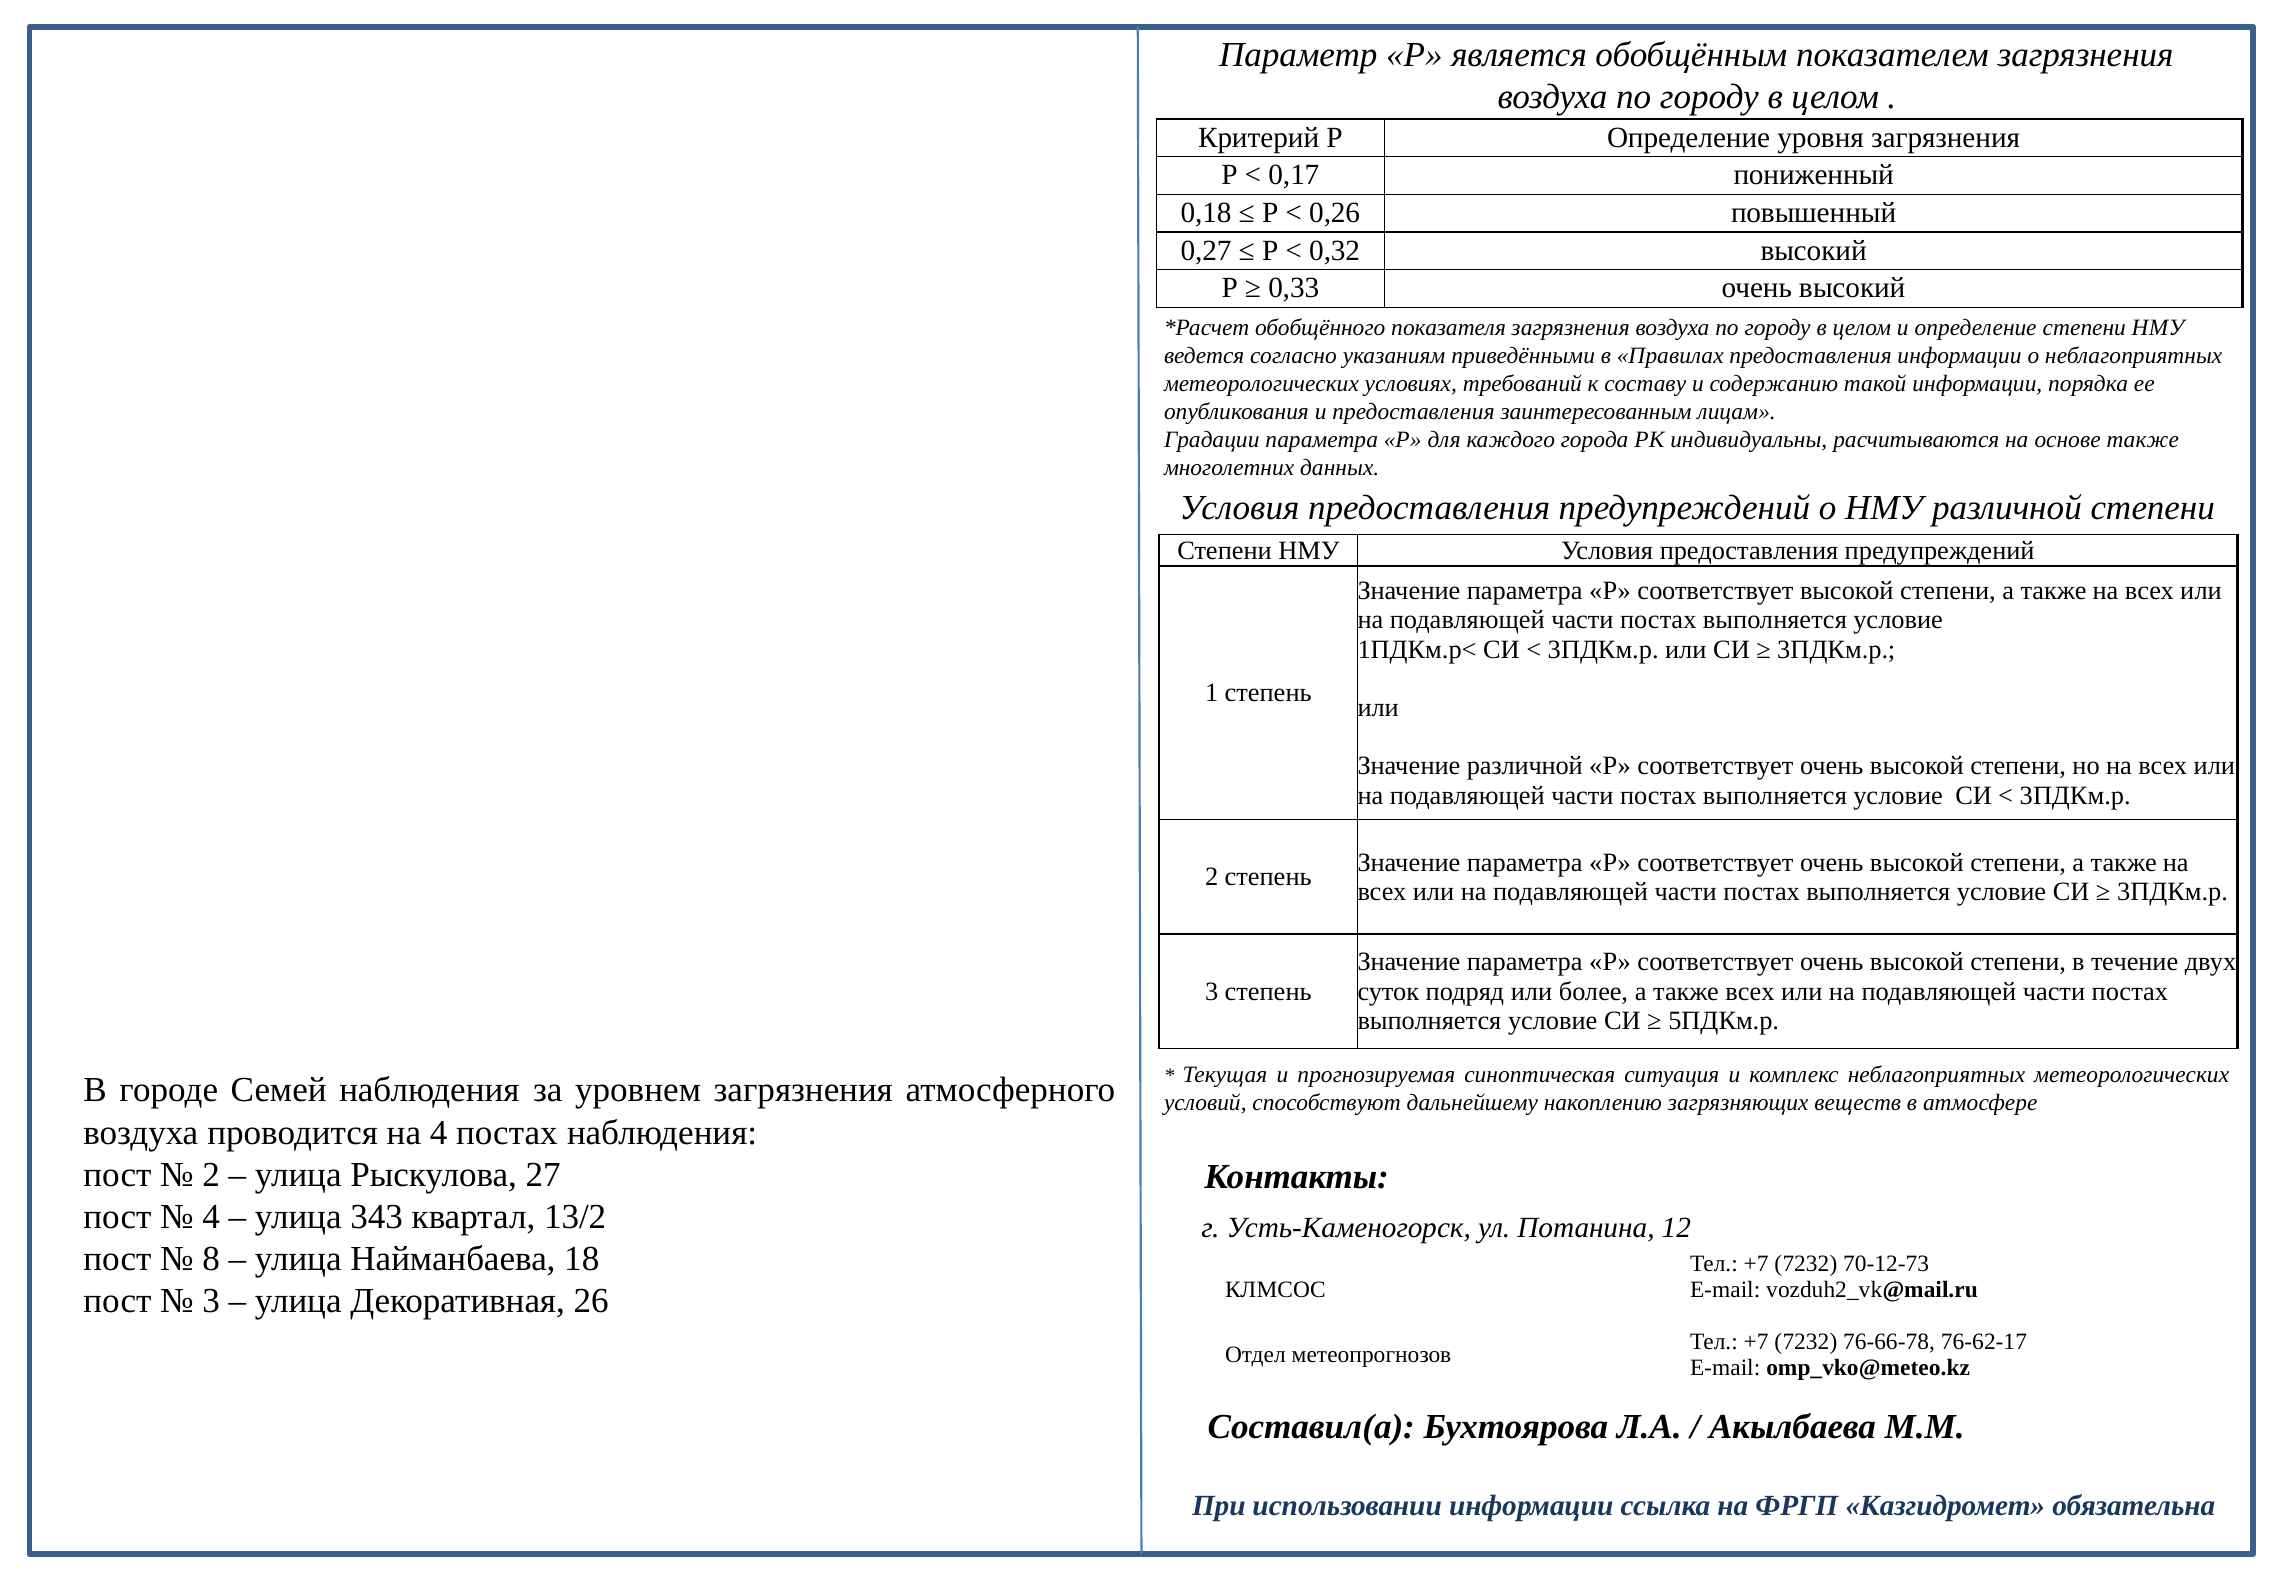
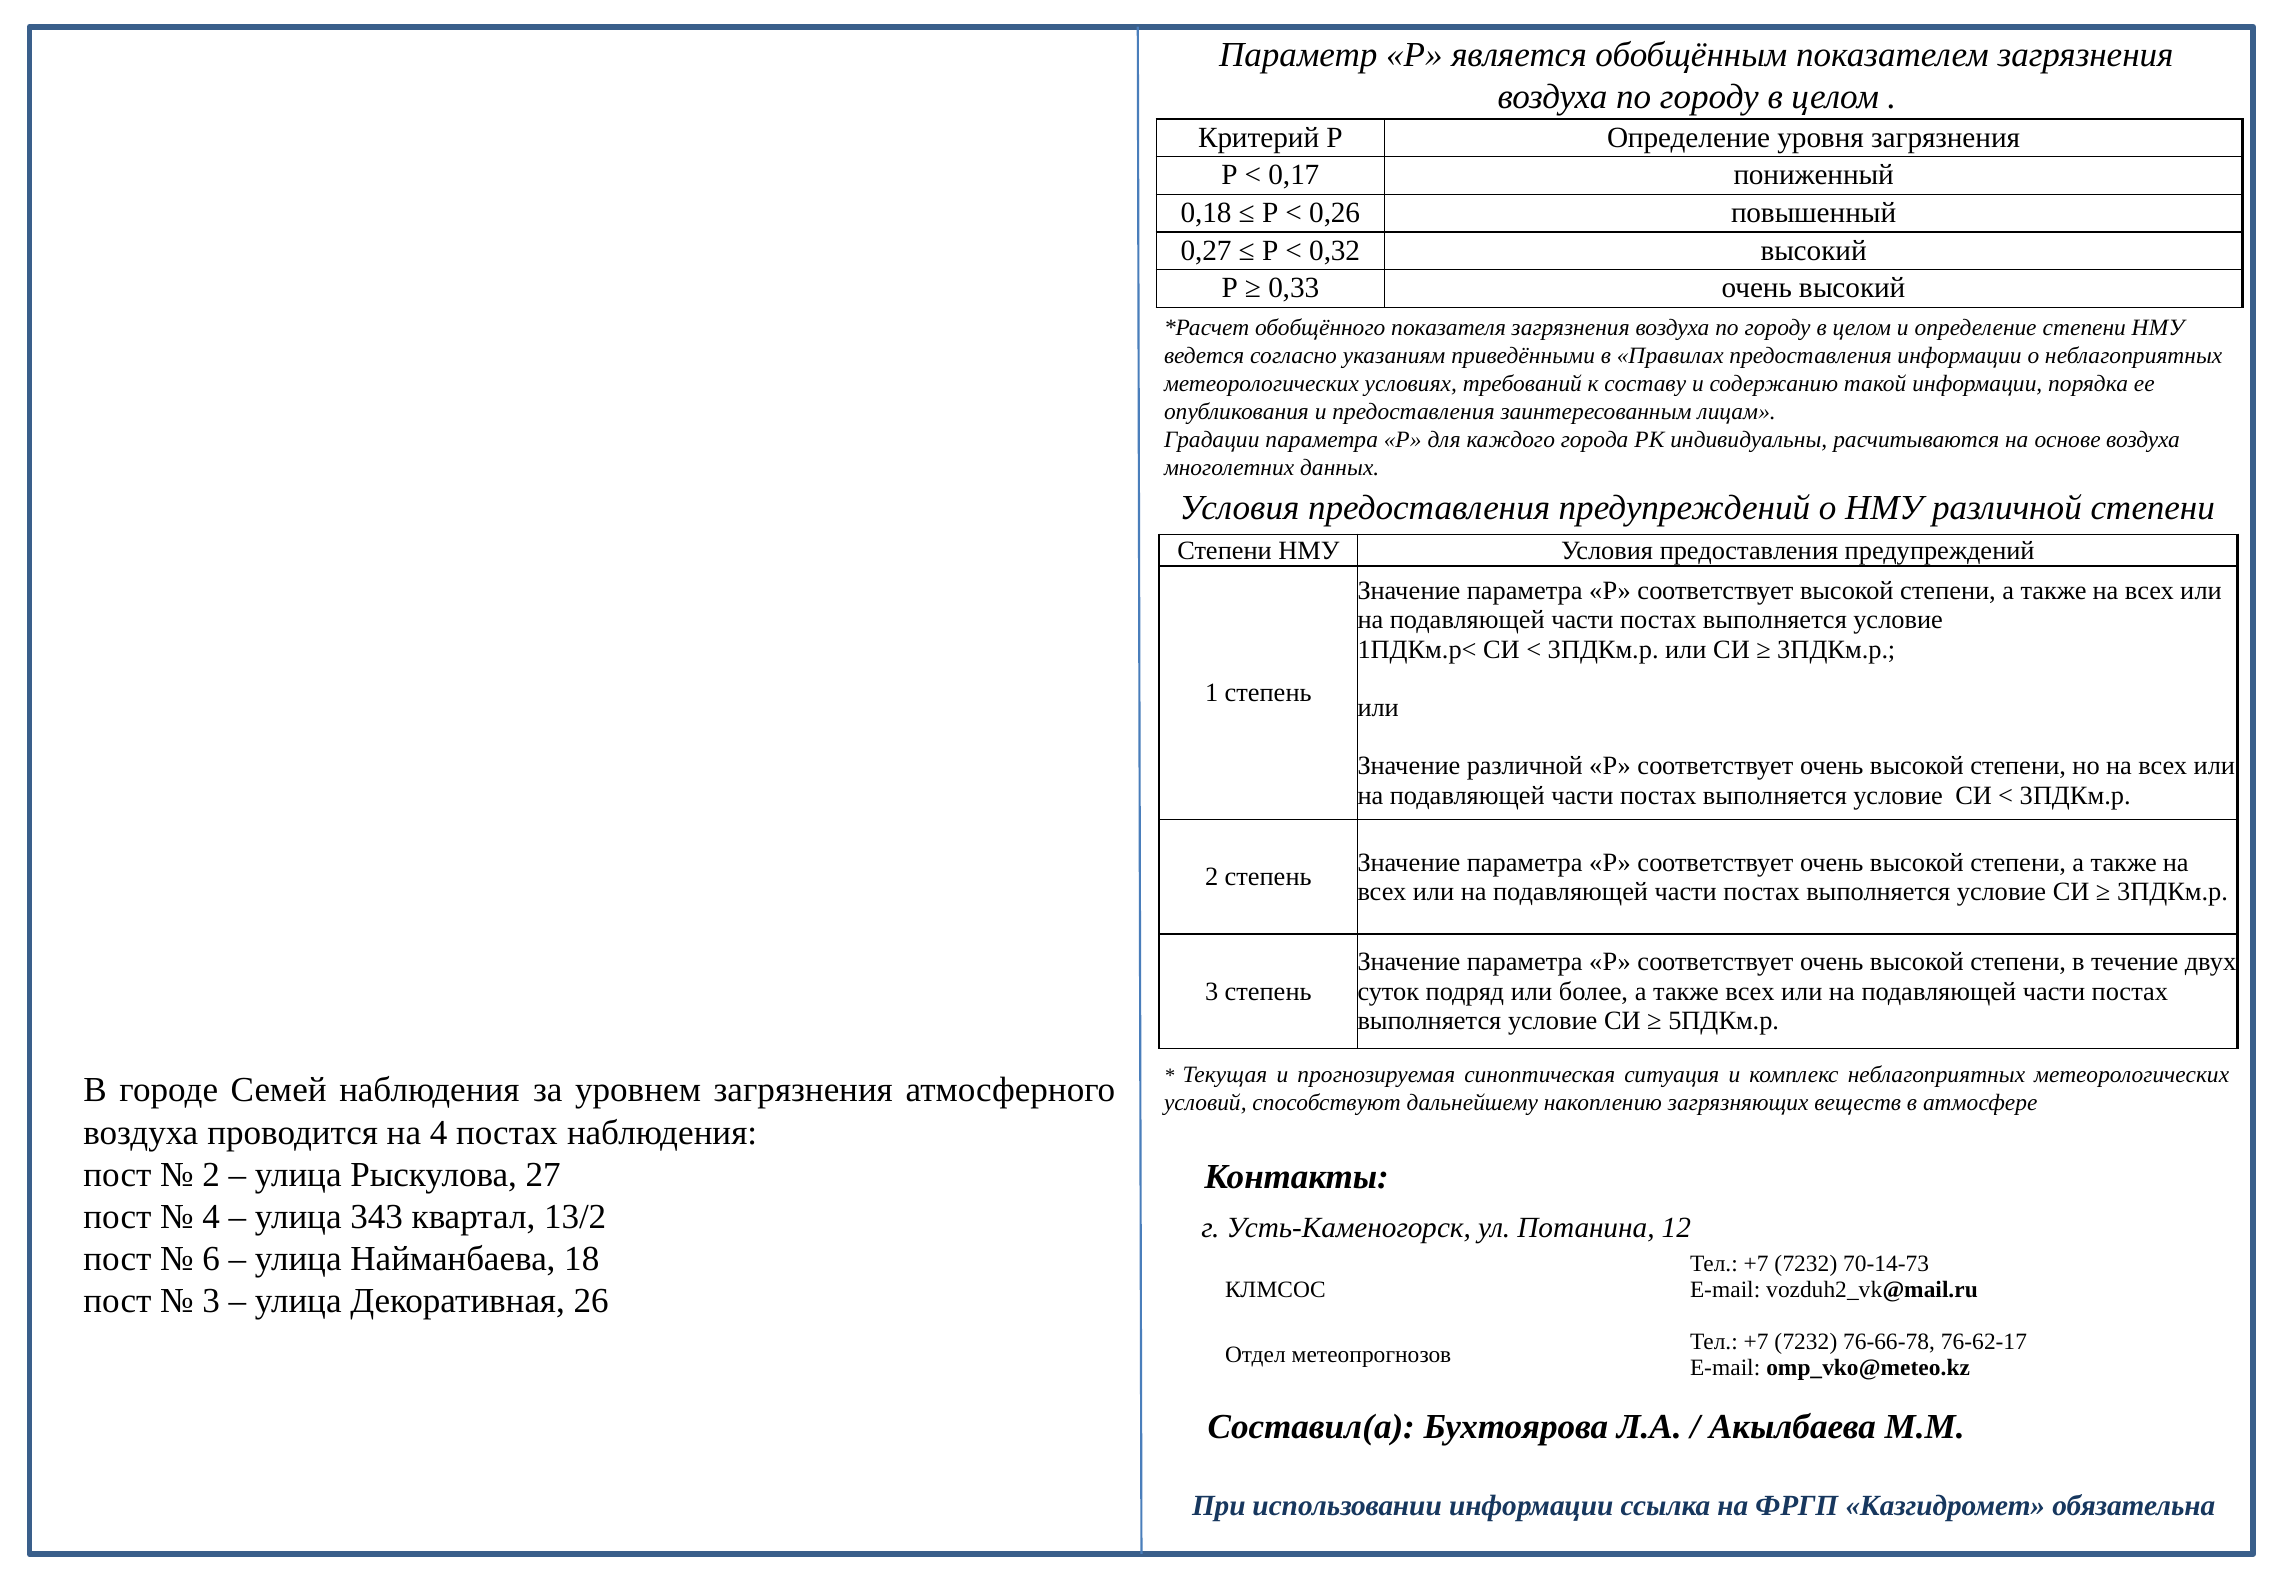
основе также: также -> воздуха
8: 8 -> 6
70-12-73: 70-12-73 -> 70-14-73
